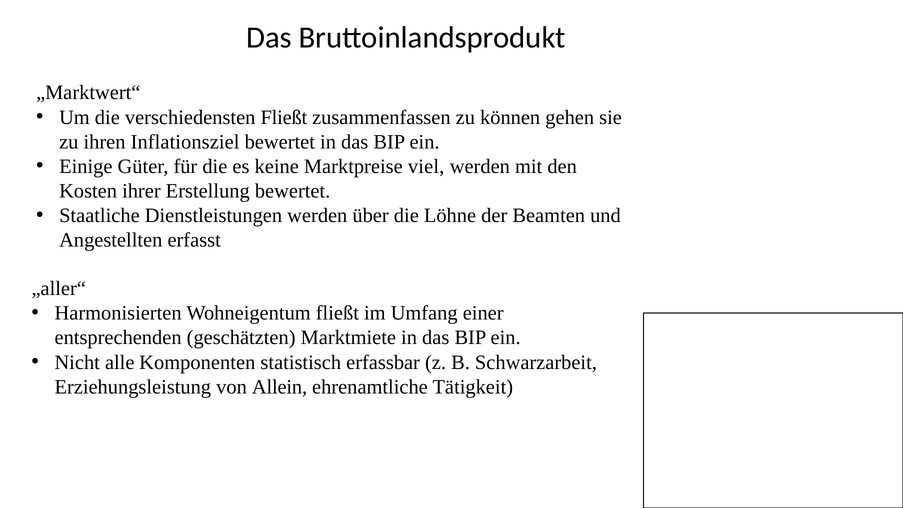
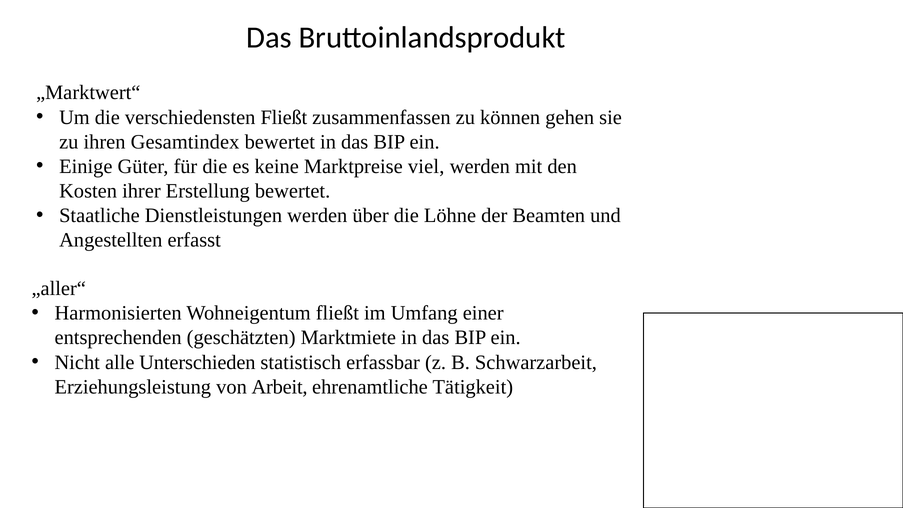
Inflationsziel: Inflationsziel -> Gesamtindex
Komponenten: Komponenten -> Unterschieden
Allein: Allein -> Arbeit
